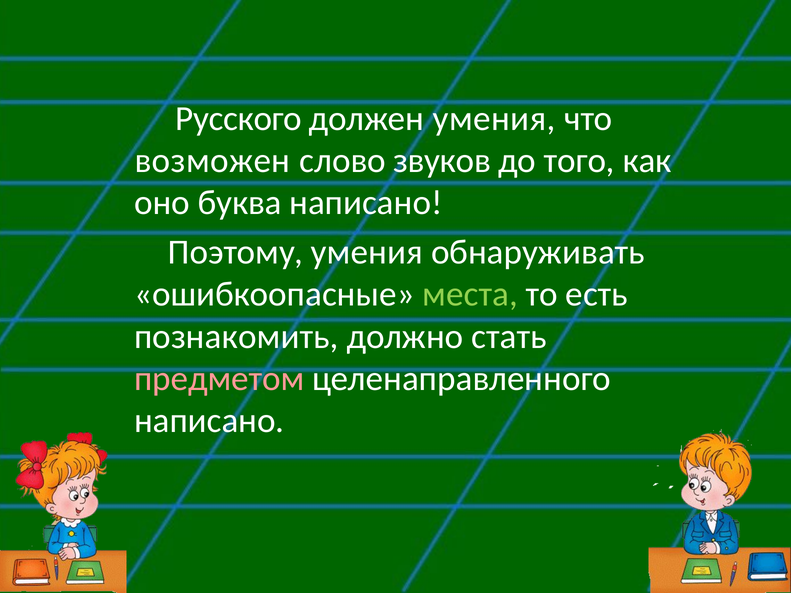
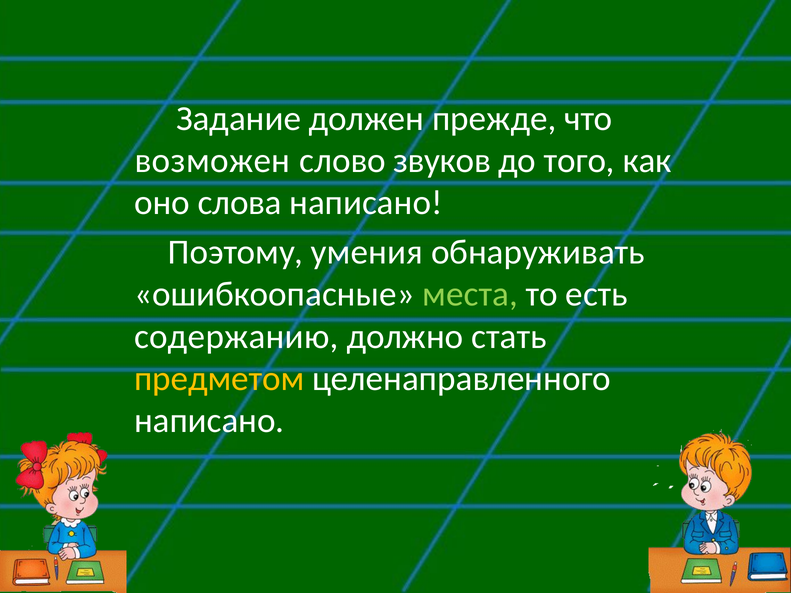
Русского: Русского -> Задание
должен умения: умения -> прежде
буква: буква -> слова
познакомить: познакомить -> содержанию
предметом colour: pink -> yellow
